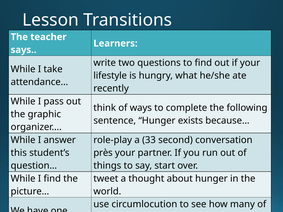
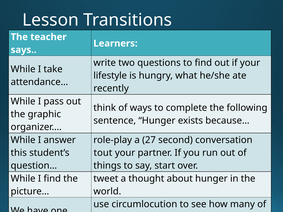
33: 33 -> 27
près: près -> tout
